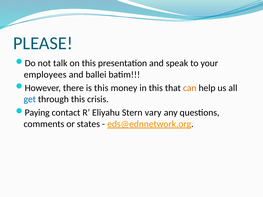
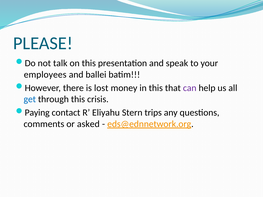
is this: this -> lost
can colour: orange -> purple
vary: vary -> trips
states: states -> asked
